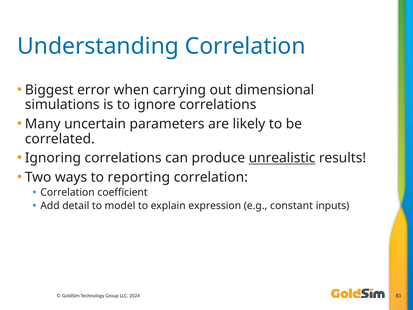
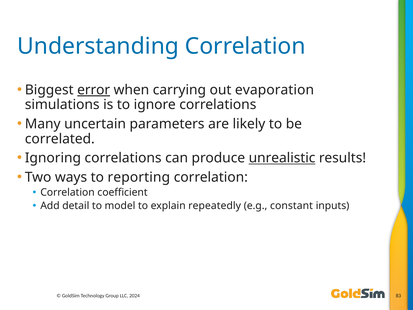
error underline: none -> present
dimensional: dimensional -> evaporation
expression: expression -> repeatedly
